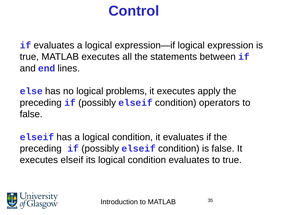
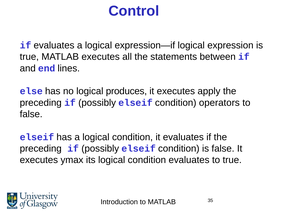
problems: problems -> produces
executes elseif: elseif -> ymax
